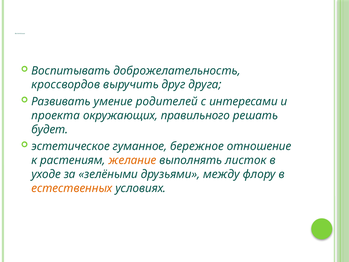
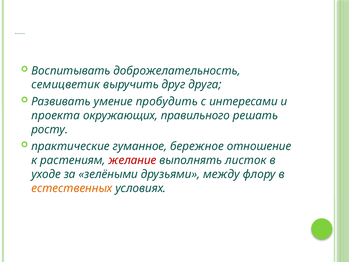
кроссвордов: кроссвордов -> семицветик
родителей: родителей -> пробудить
будет: будет -> росту
эстетическое: эстетическое -> практические
желание colour: orange -> red
